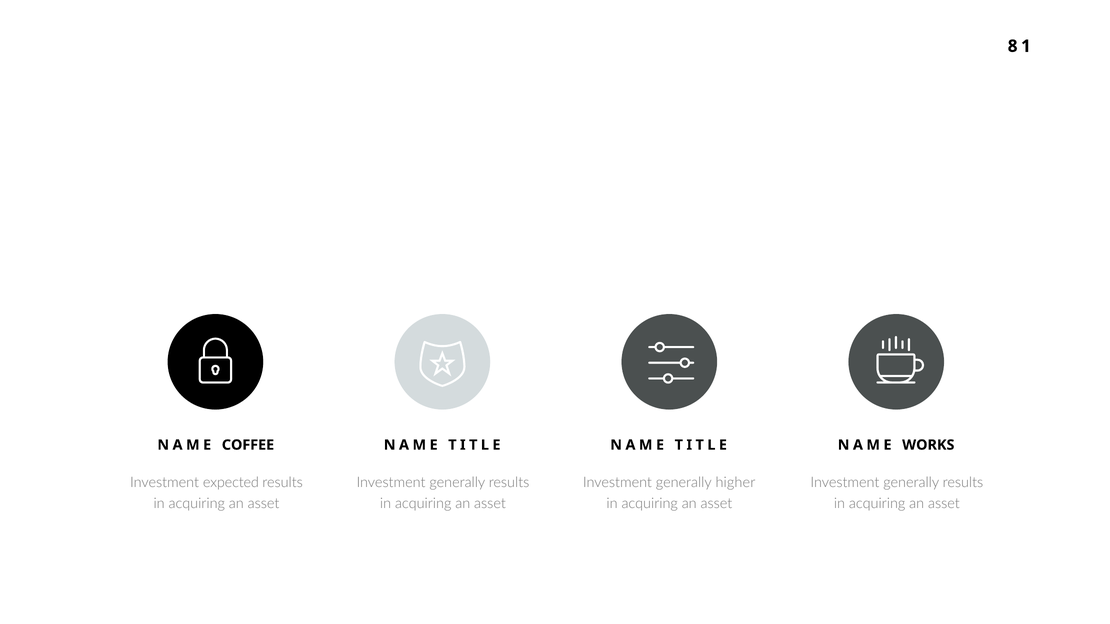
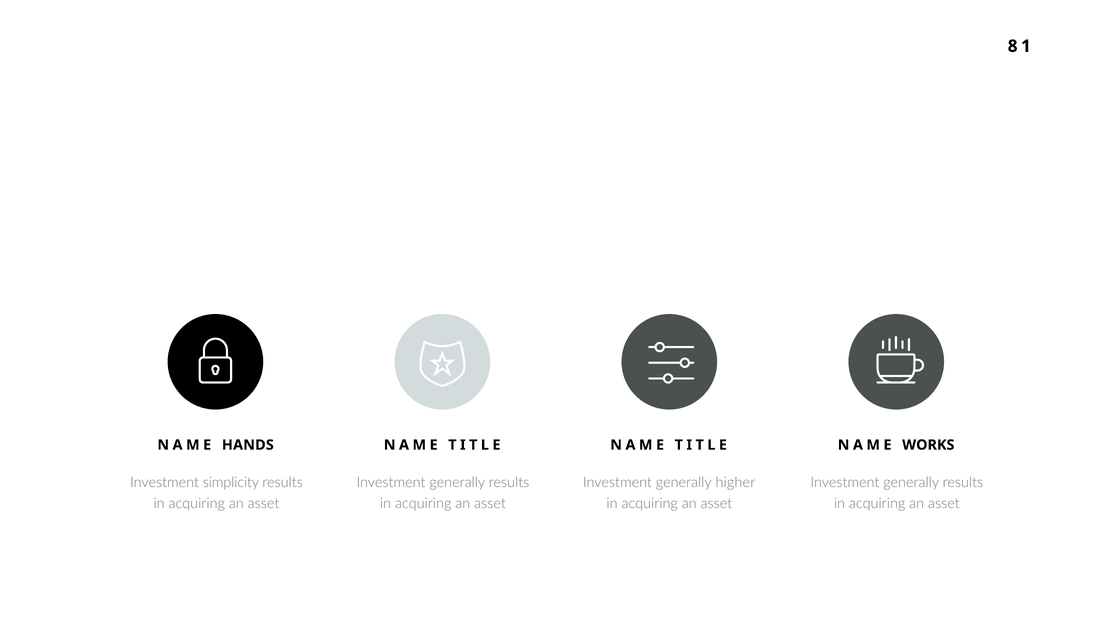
COFFEE: COFFEE -> HANDS
expected: expected -> simplicity
